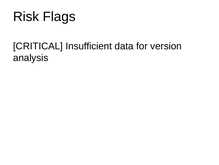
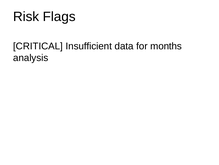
version: version -> months
